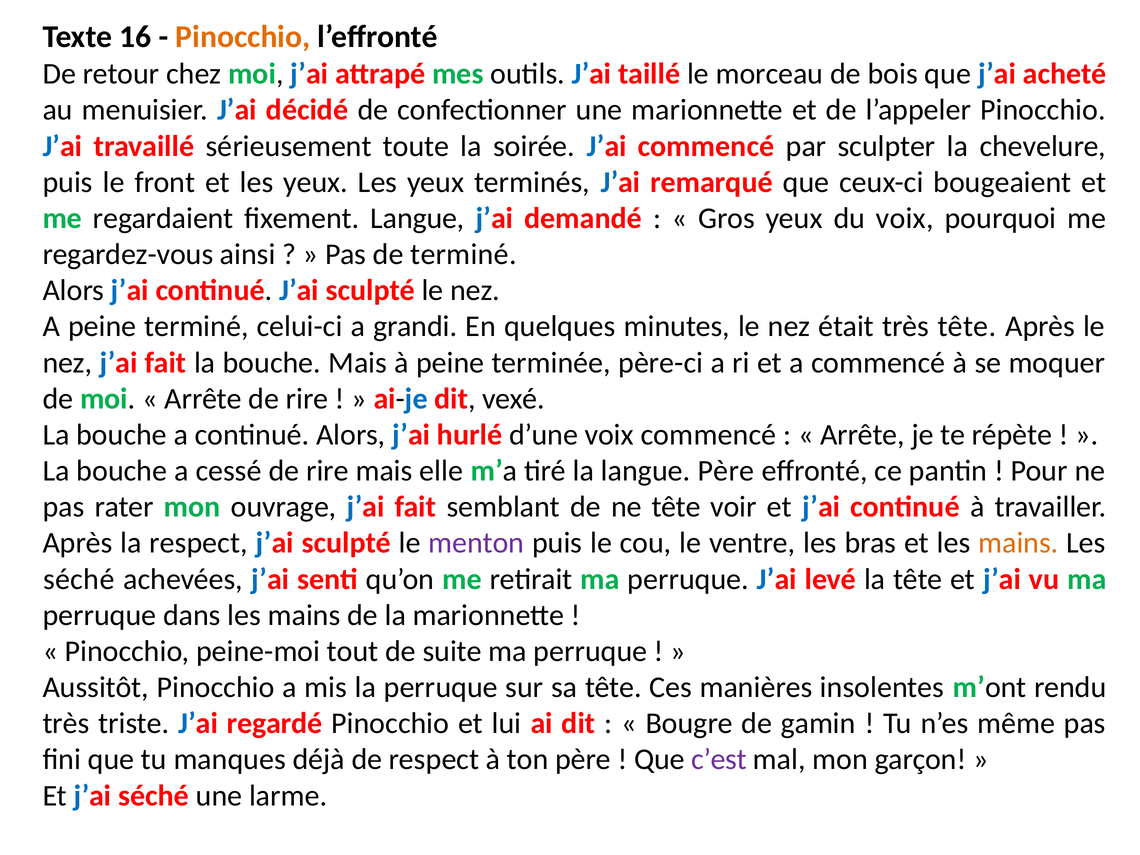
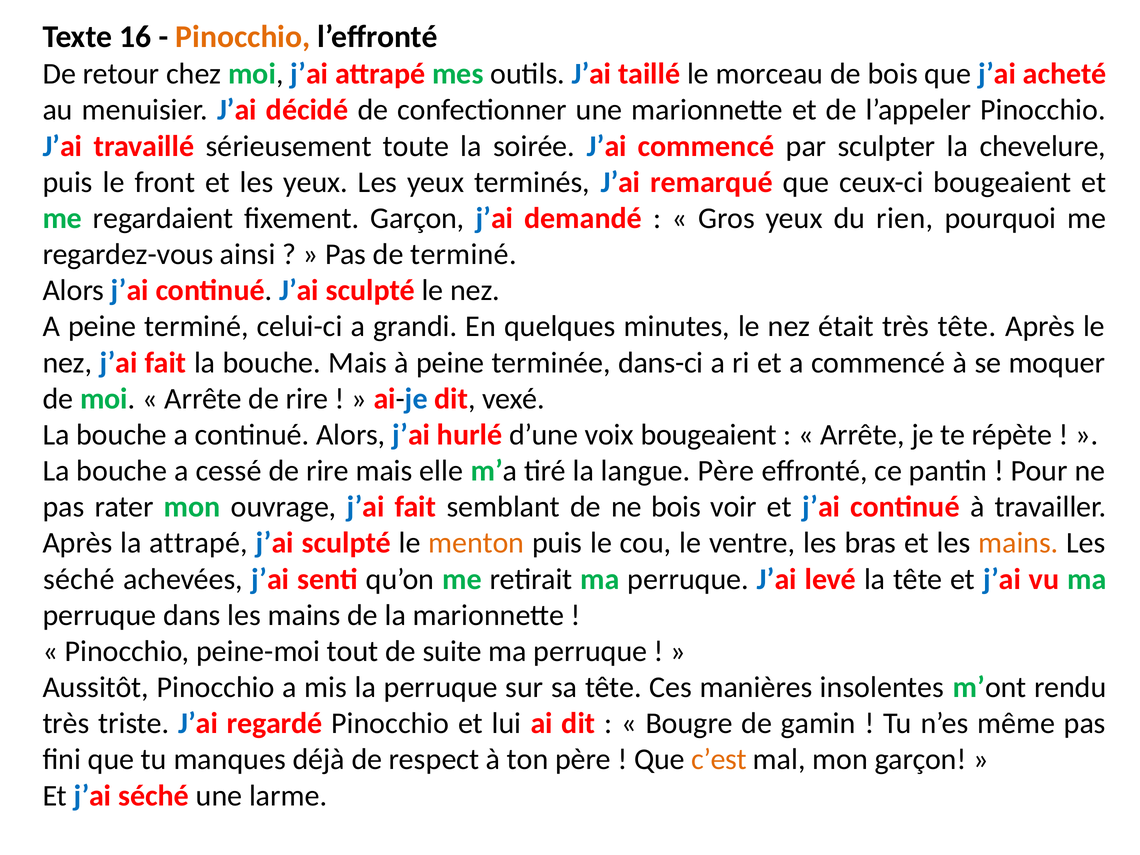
fixement Langue: Langue -> Garçon
du voix: voix -> rien
père-ci: père-ci -> dans-ci
voix commencé: commencé -> bougeaient
ne tête: tête -> bois
la respect: respect -> attrapé
menton colour: purple -> orange
c’est colour: purple -> orange
